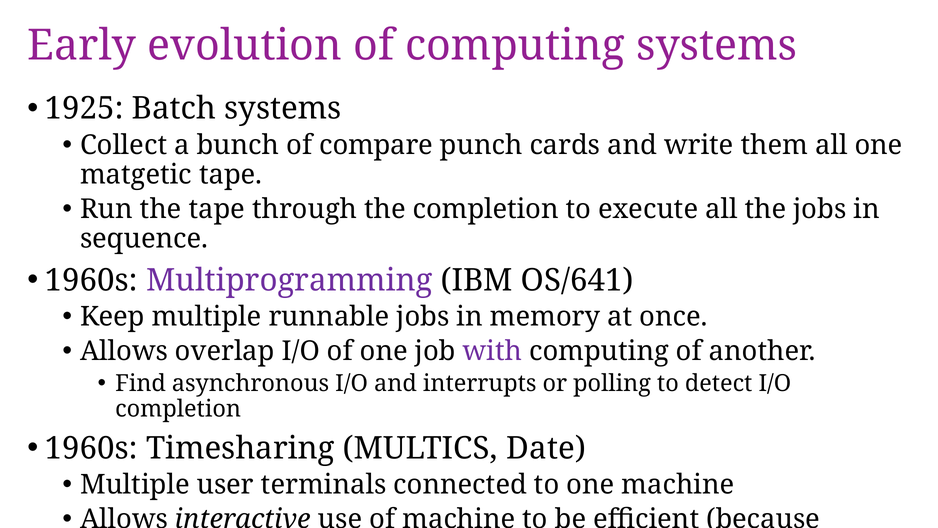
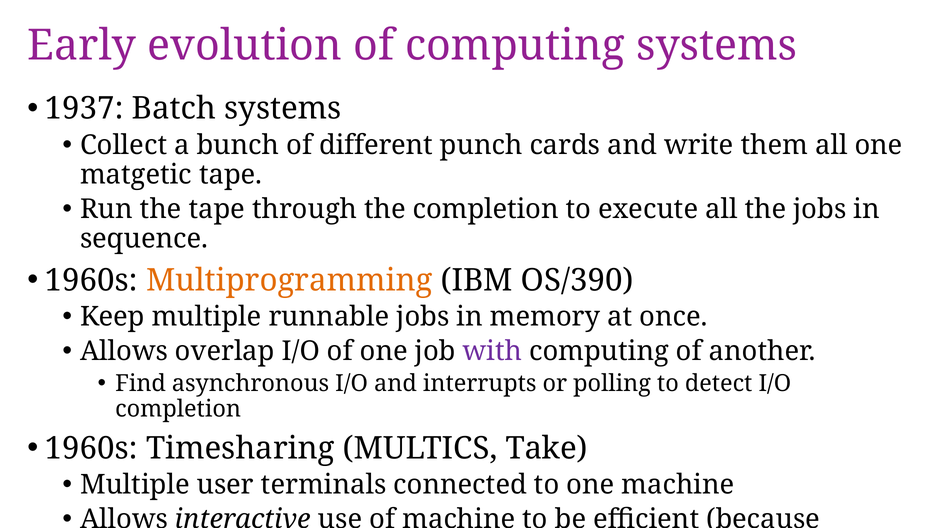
1925: 1925 -> 1937
compare: compare -> different
Multiprogramming colour: purple -> orange
OS/641: OS/641 -> OS/390
Date: Date -> Take
